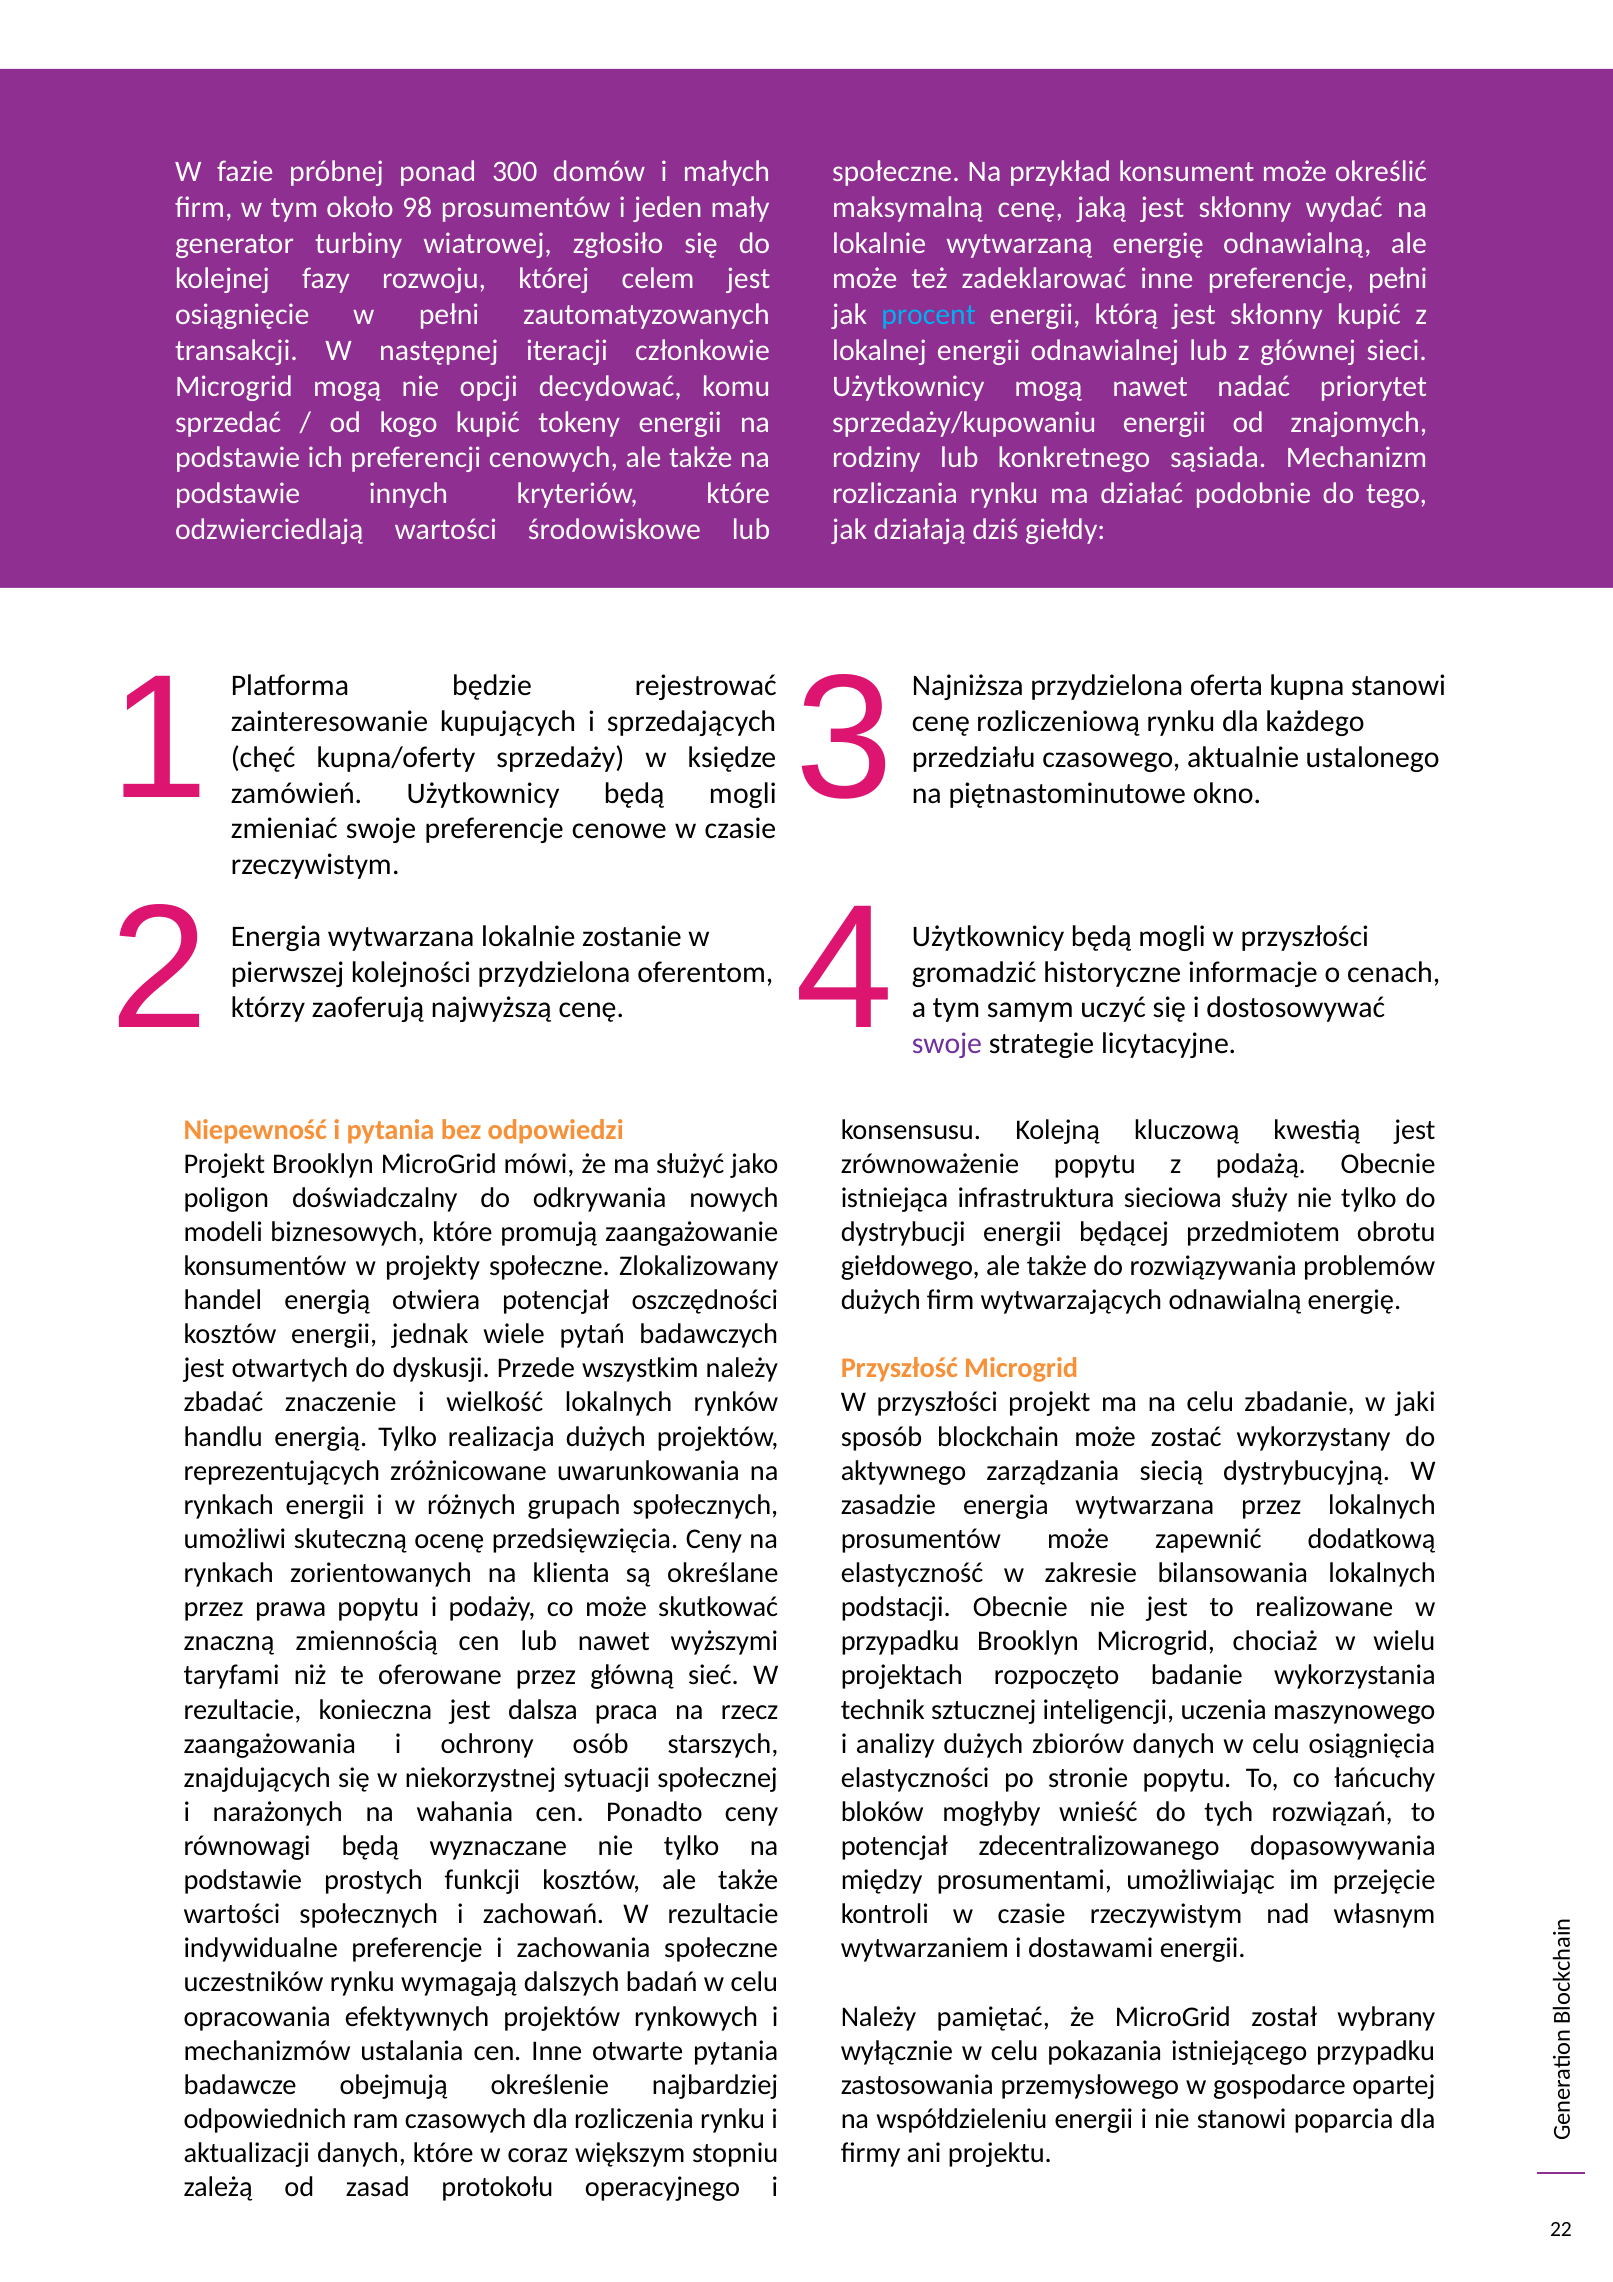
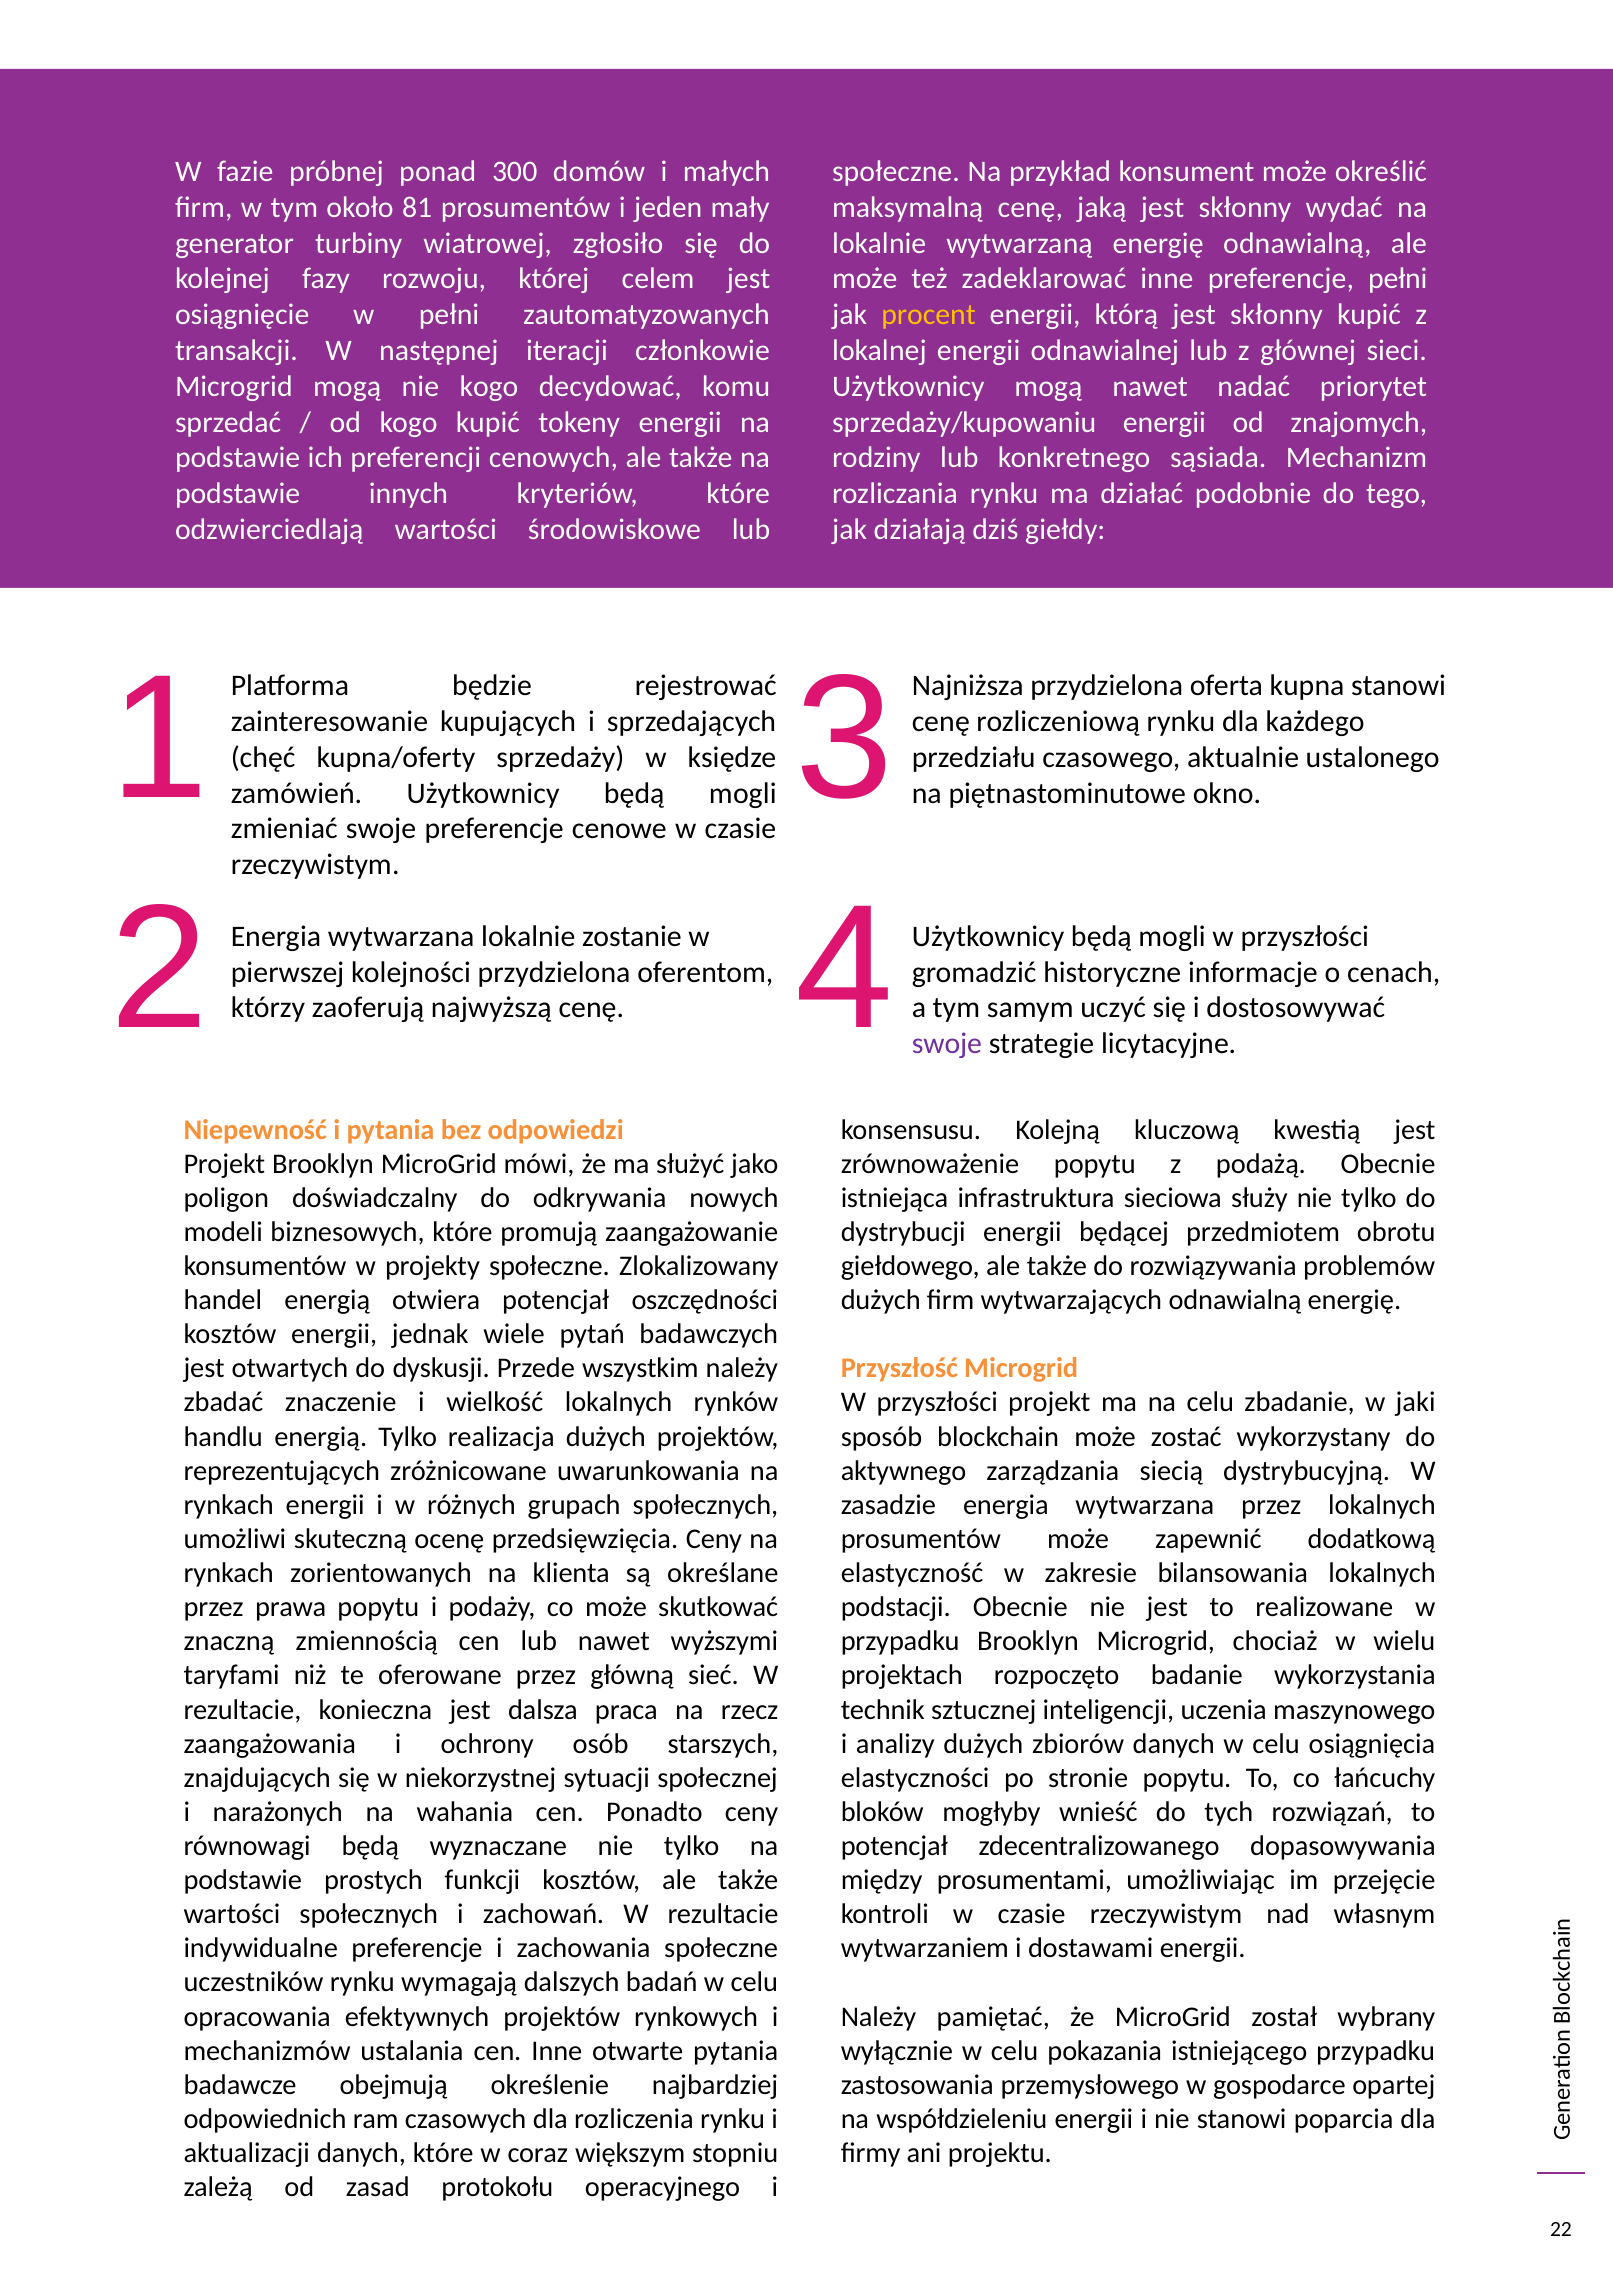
98: 98 -> 81
procent colour: light blue -> yellow
nie opcji: opcji -> kogo
